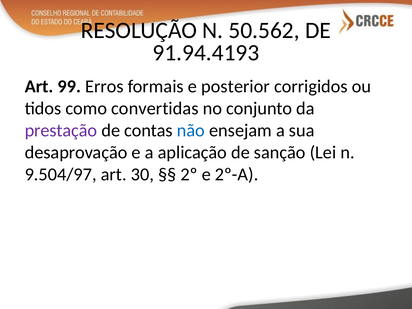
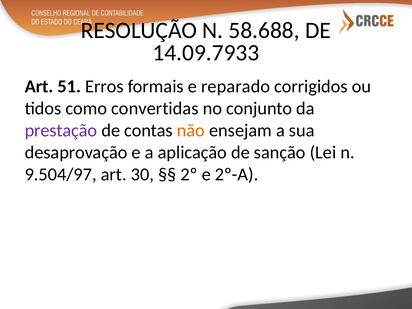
50.562: 50.562 -> 58.688
91.94.4193: 91.94.4193 -> 14.09.7933
99: 99 -> 51
posterior: posterior -> reparado
não colour: blue -> orange
